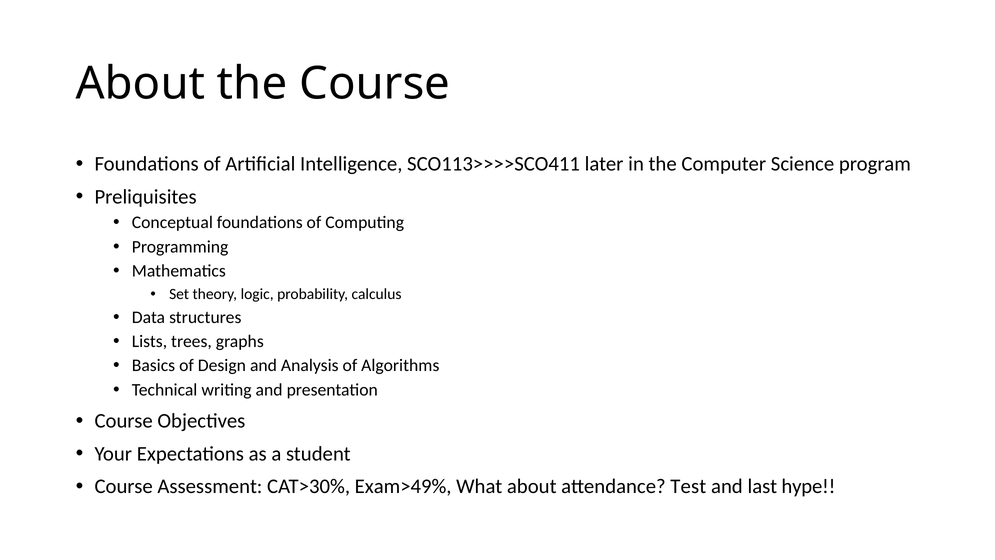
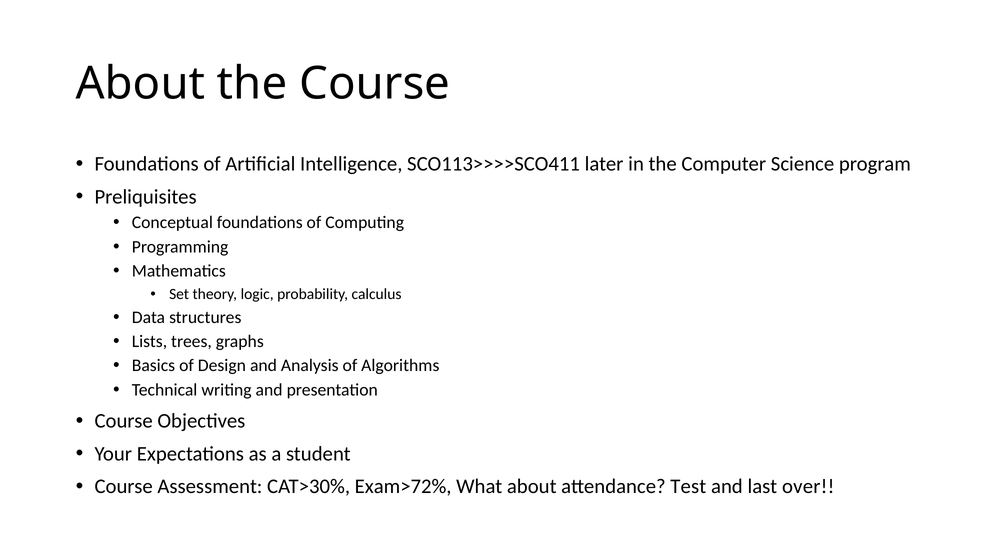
Exam>49%: Exam>49% -> Exam>72%
hype: hype -> over
